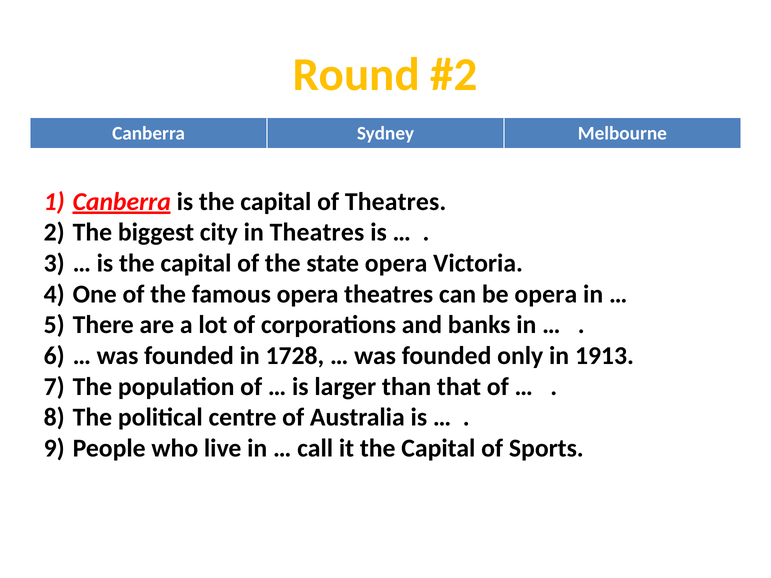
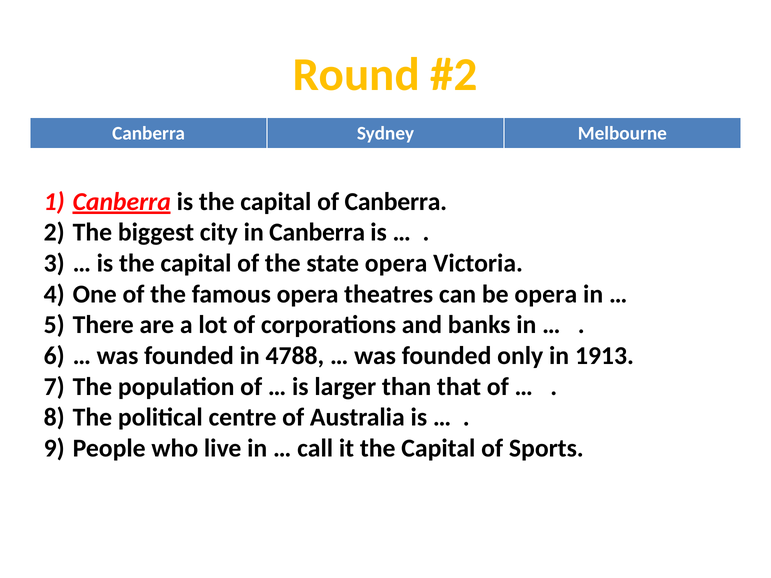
of Theatres: Theatres -> Canberra
in Theatres: Theatres -> Canberra
1728: 1728 -> 4788
